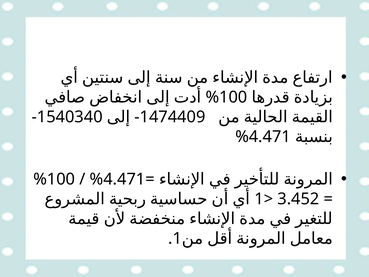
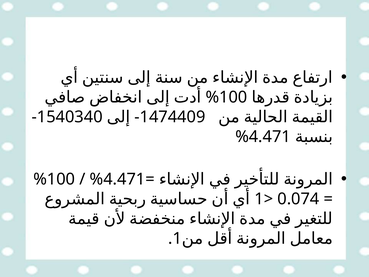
3.452: 3.452 -> 0.074
